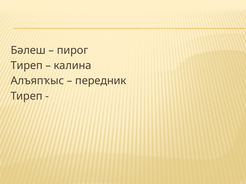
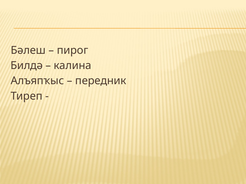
Тиреп at (27, 66): Тиреп -> Билдә
